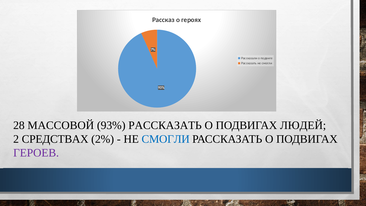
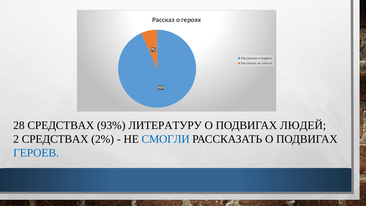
28 МАССОВОЙ: МАССОВОЙ -> СРЕДСТВАХ
93% РАССКАЗАТЬ: РАССКАЗАТЬ -> ЛИТЕРАТУРУ
ГЕРОЕВ colour: purple -> blue
